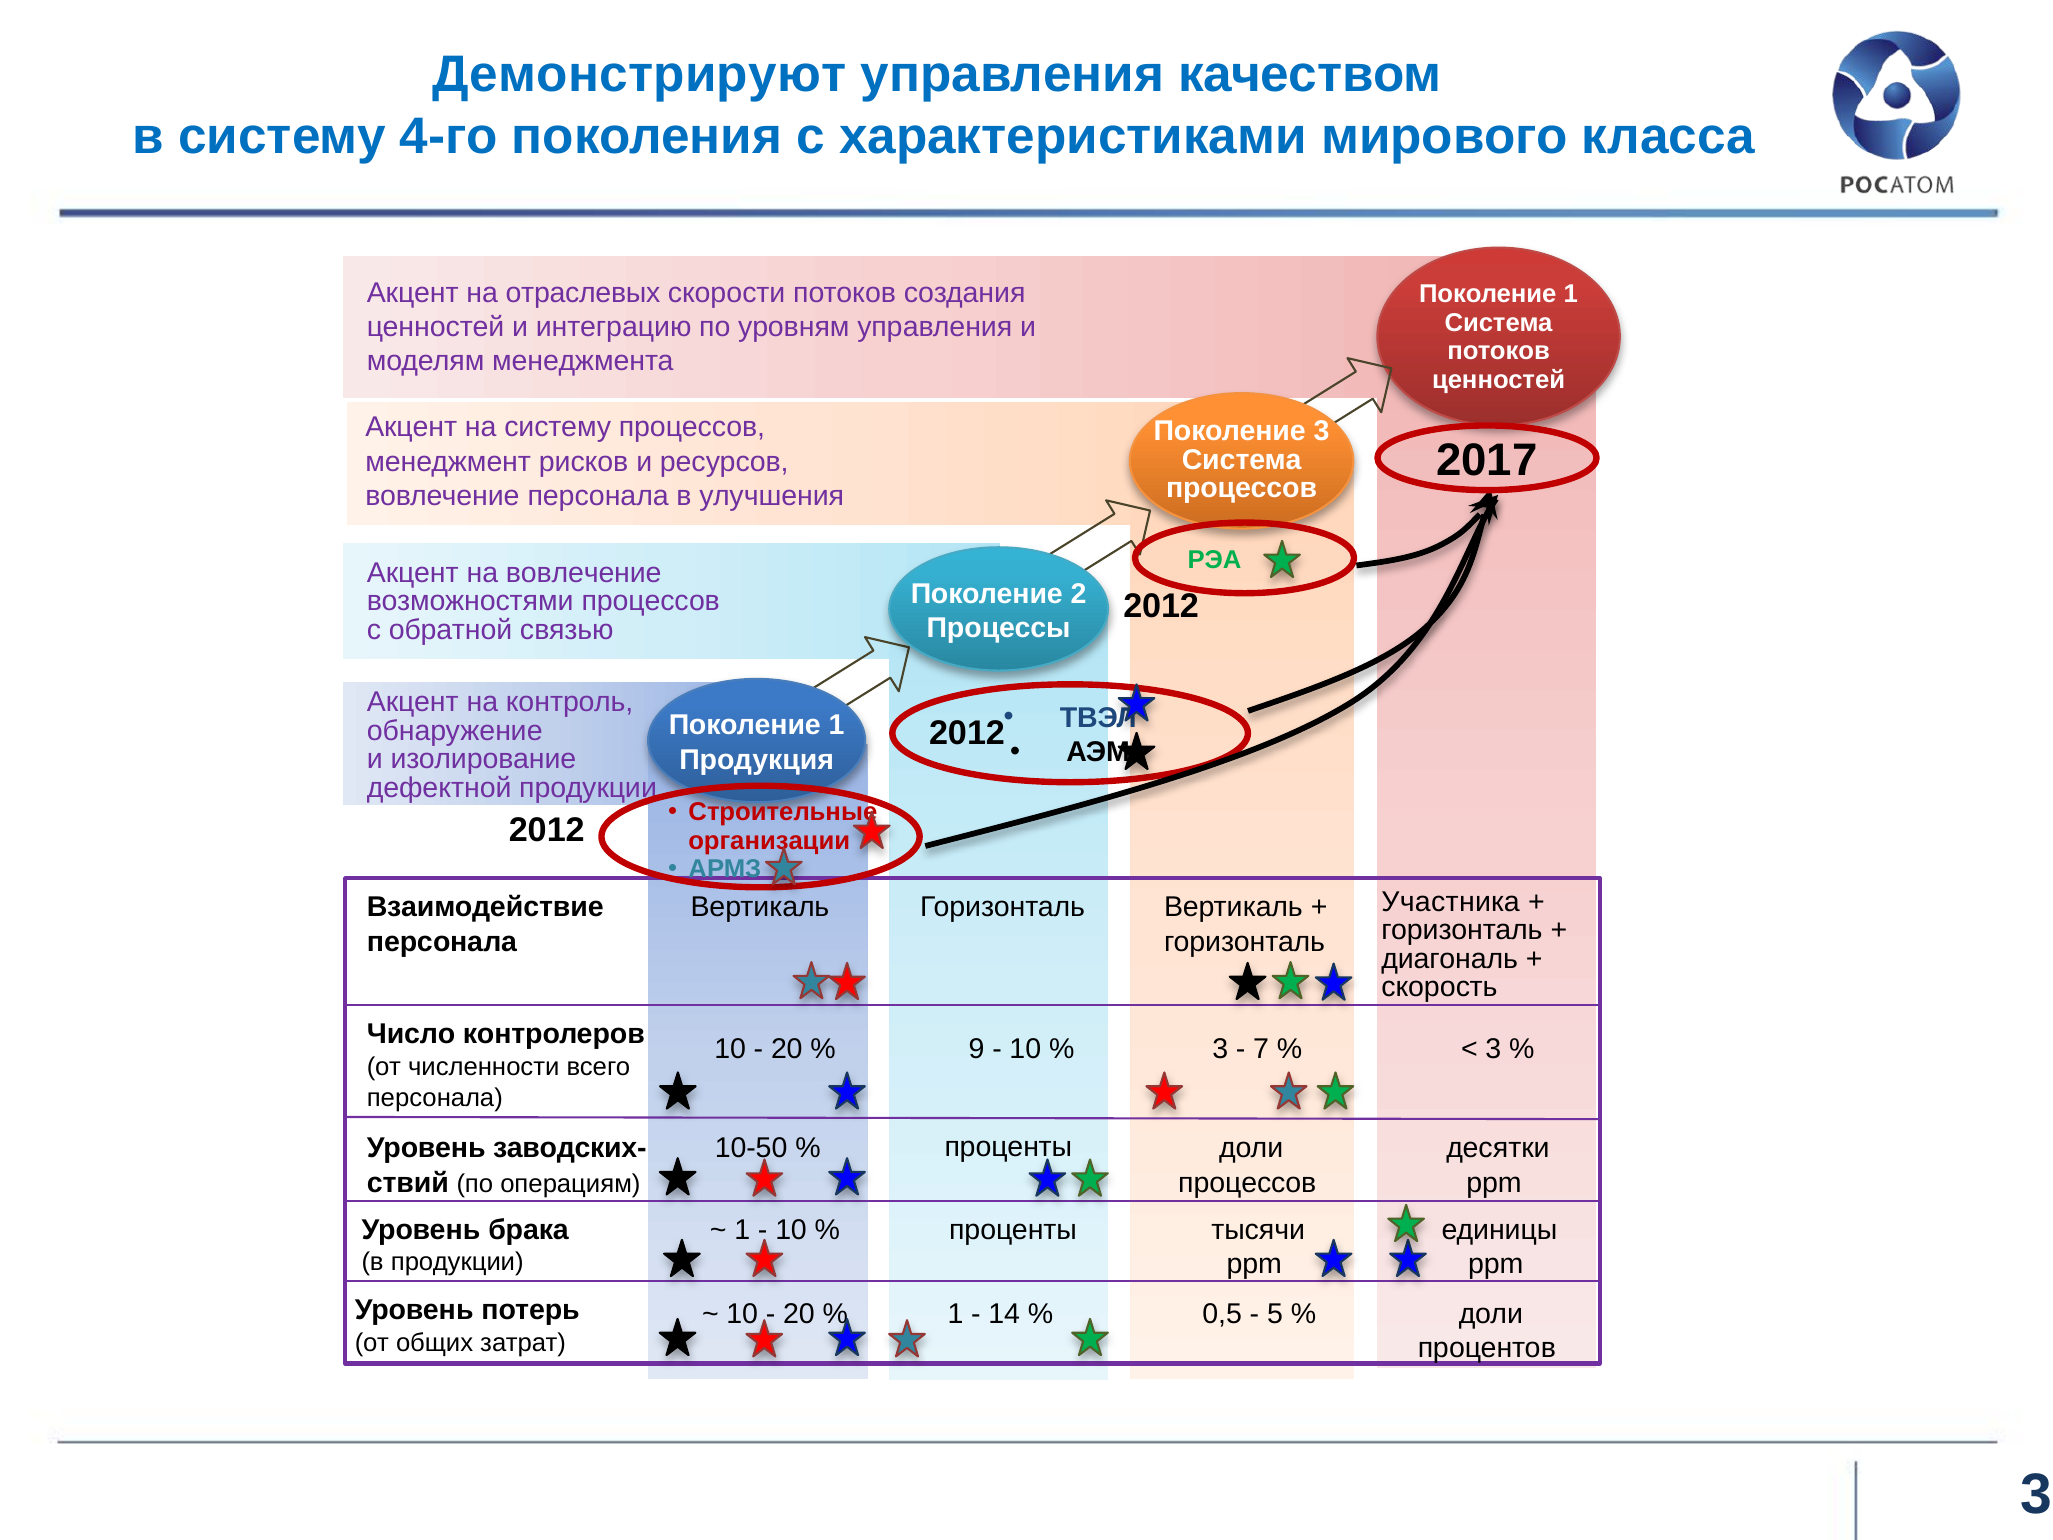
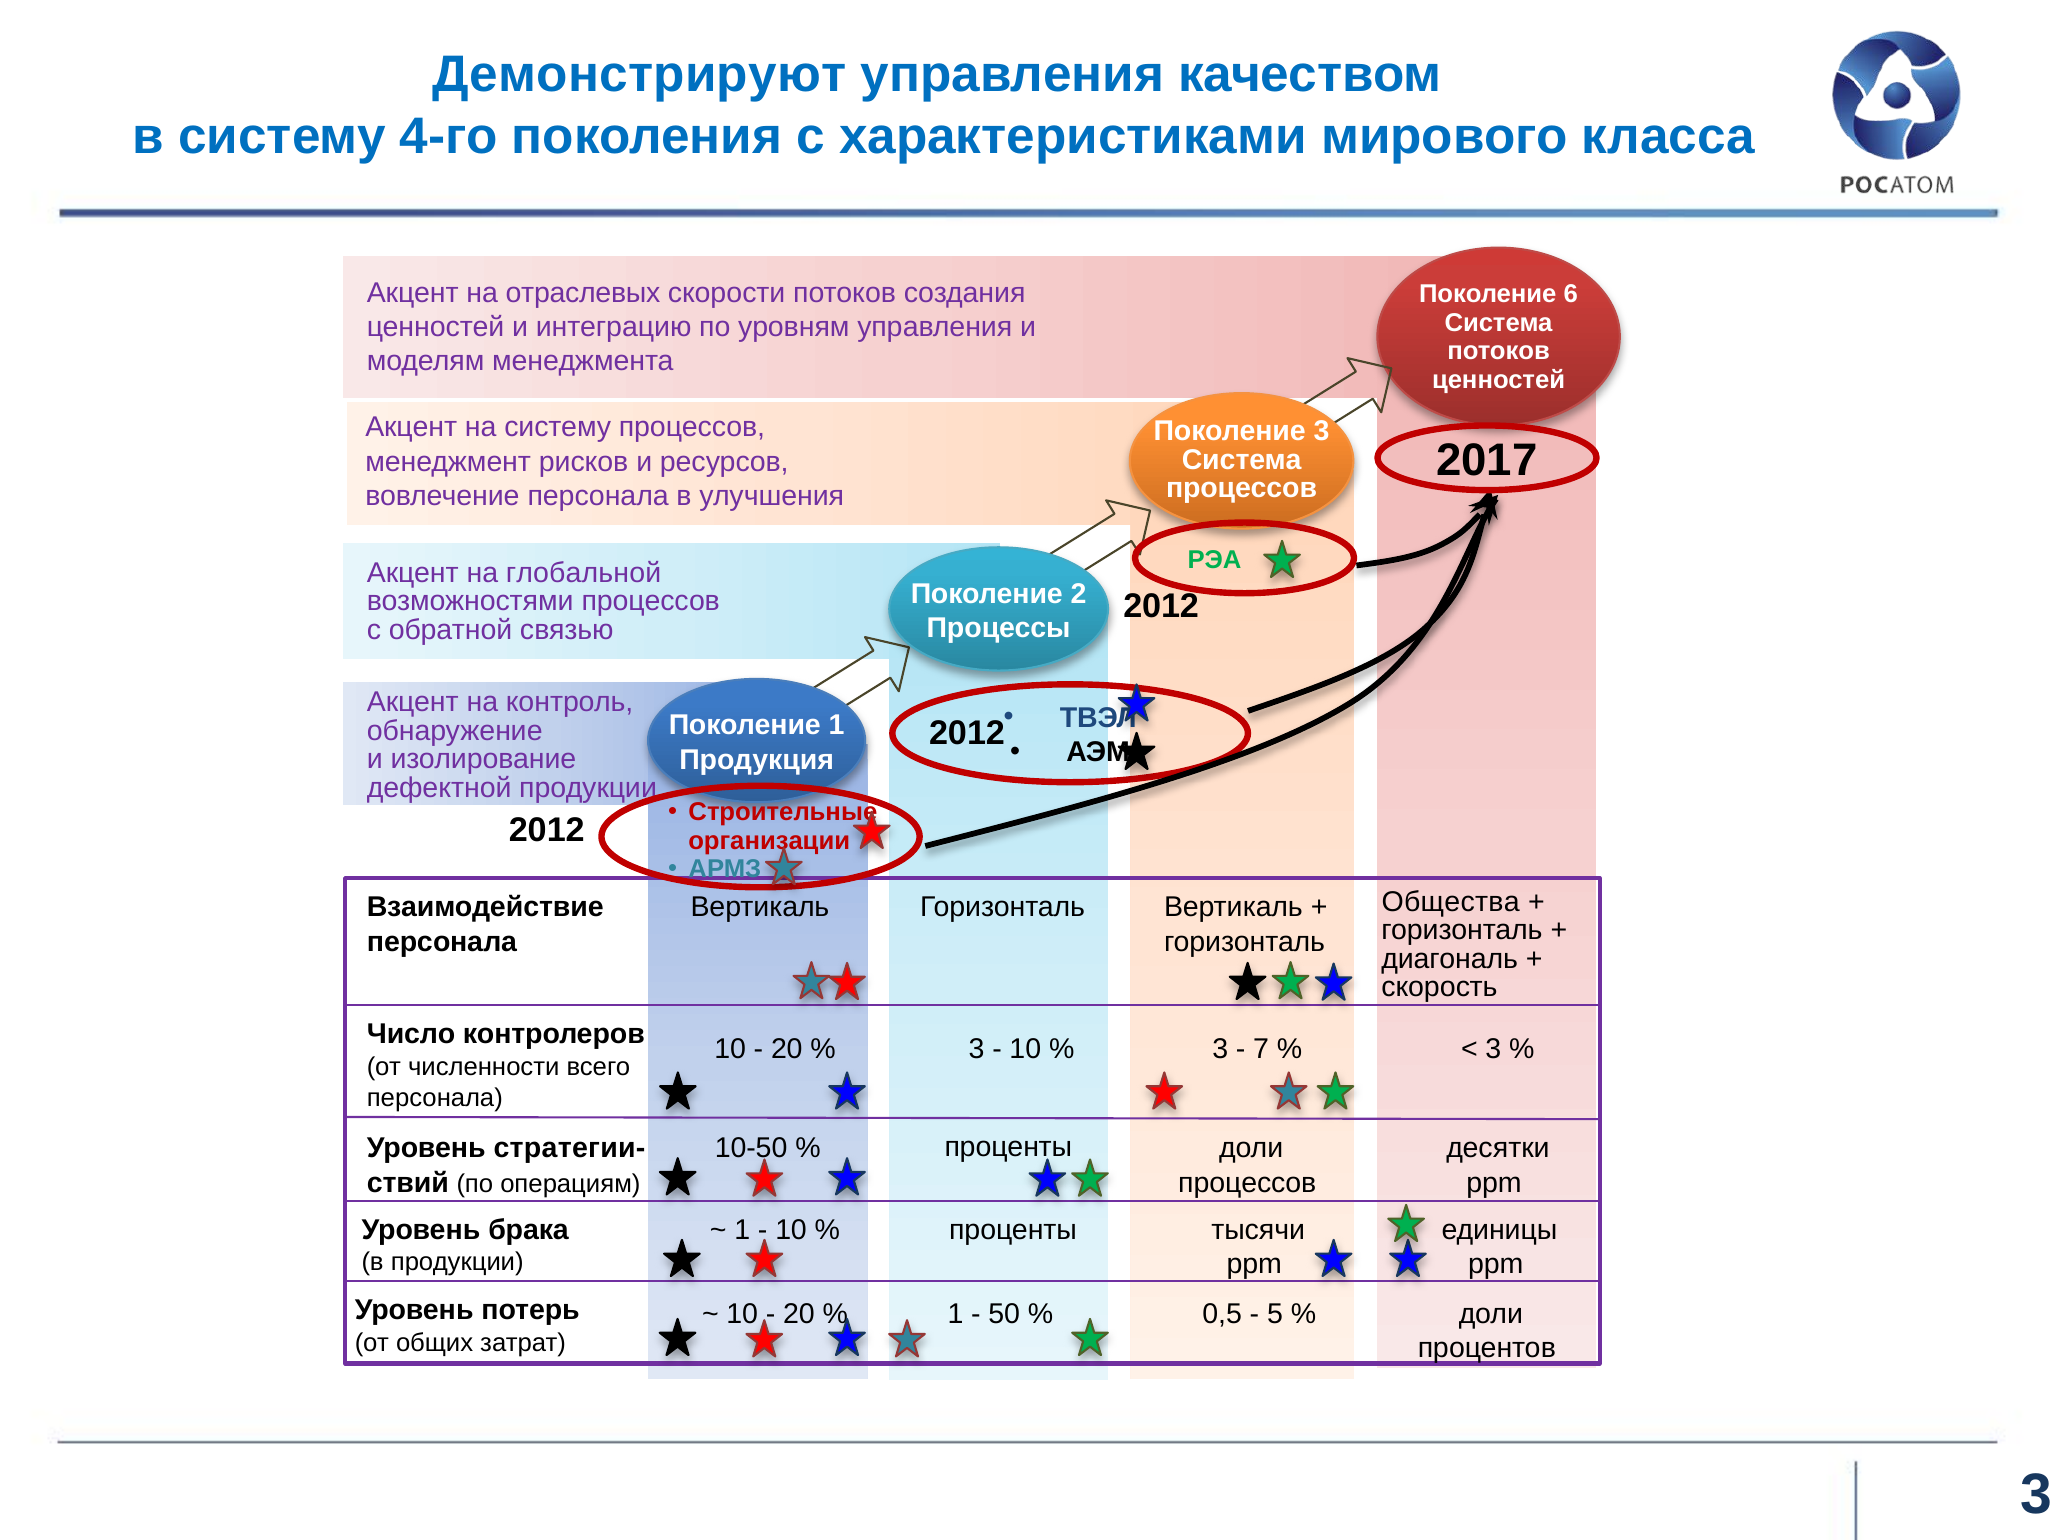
1 at (1571, 294): 1 -> 6
на вовлечение: вовлечение -> глобальной
Участника: Участника -> Общества
9 at (977, 1049): 9 -> 3
заводских-: заводских- -> стратегии-
14: 14 -> 50
